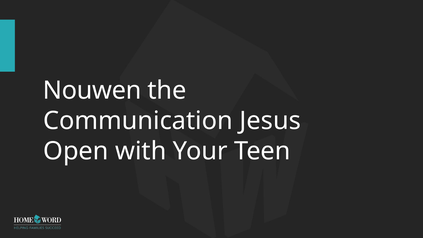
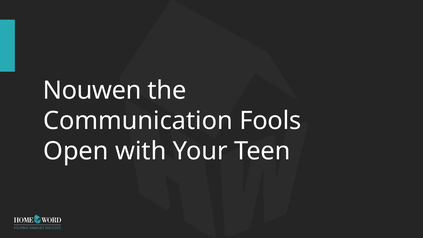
Jesus: Jesus -> Fools
